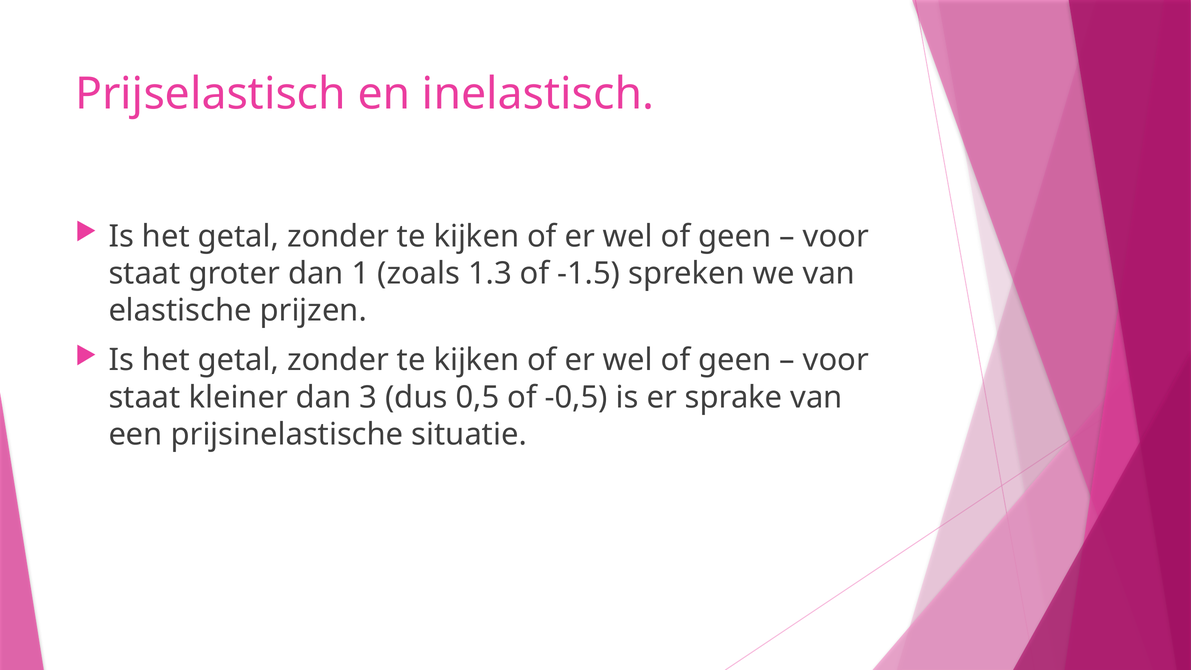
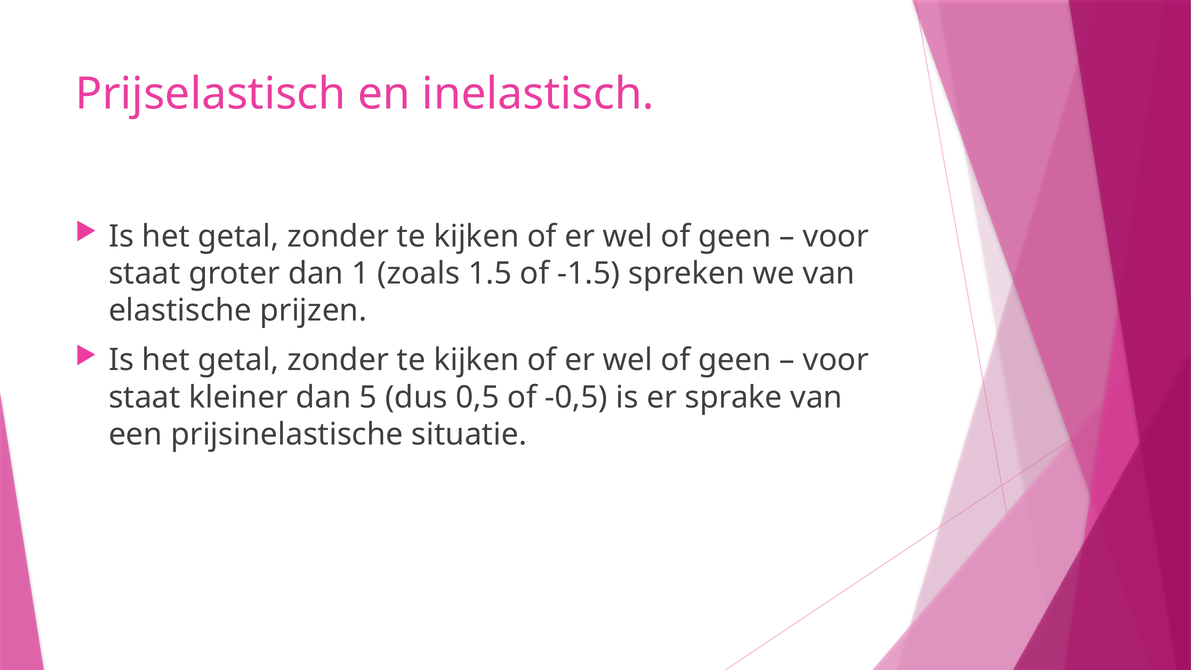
1.3: 1.3 -> 1.5
3: 3 -> 5
